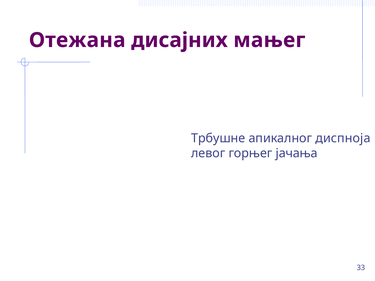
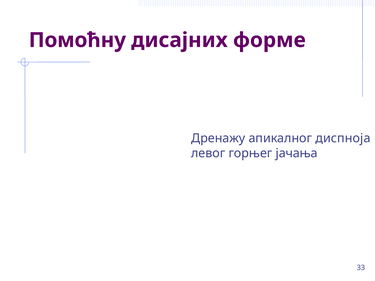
Отежана: Отежана -> Помоћну
мањег: мањег -> форме
Трбушне: Трбушне -> Дренажу
